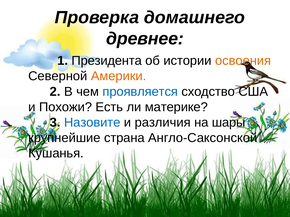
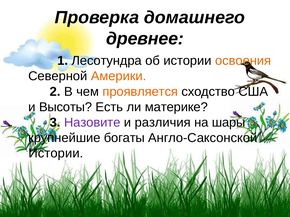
Президента: Президента -> Лесотундра
проявляется colour: blue -> orange
Похожи: Похожи -> Высоты
Назовите colour: blue -> purple
страна: страна -> богаты
Кушанья at (56, 154): Кушанья -> Истории
